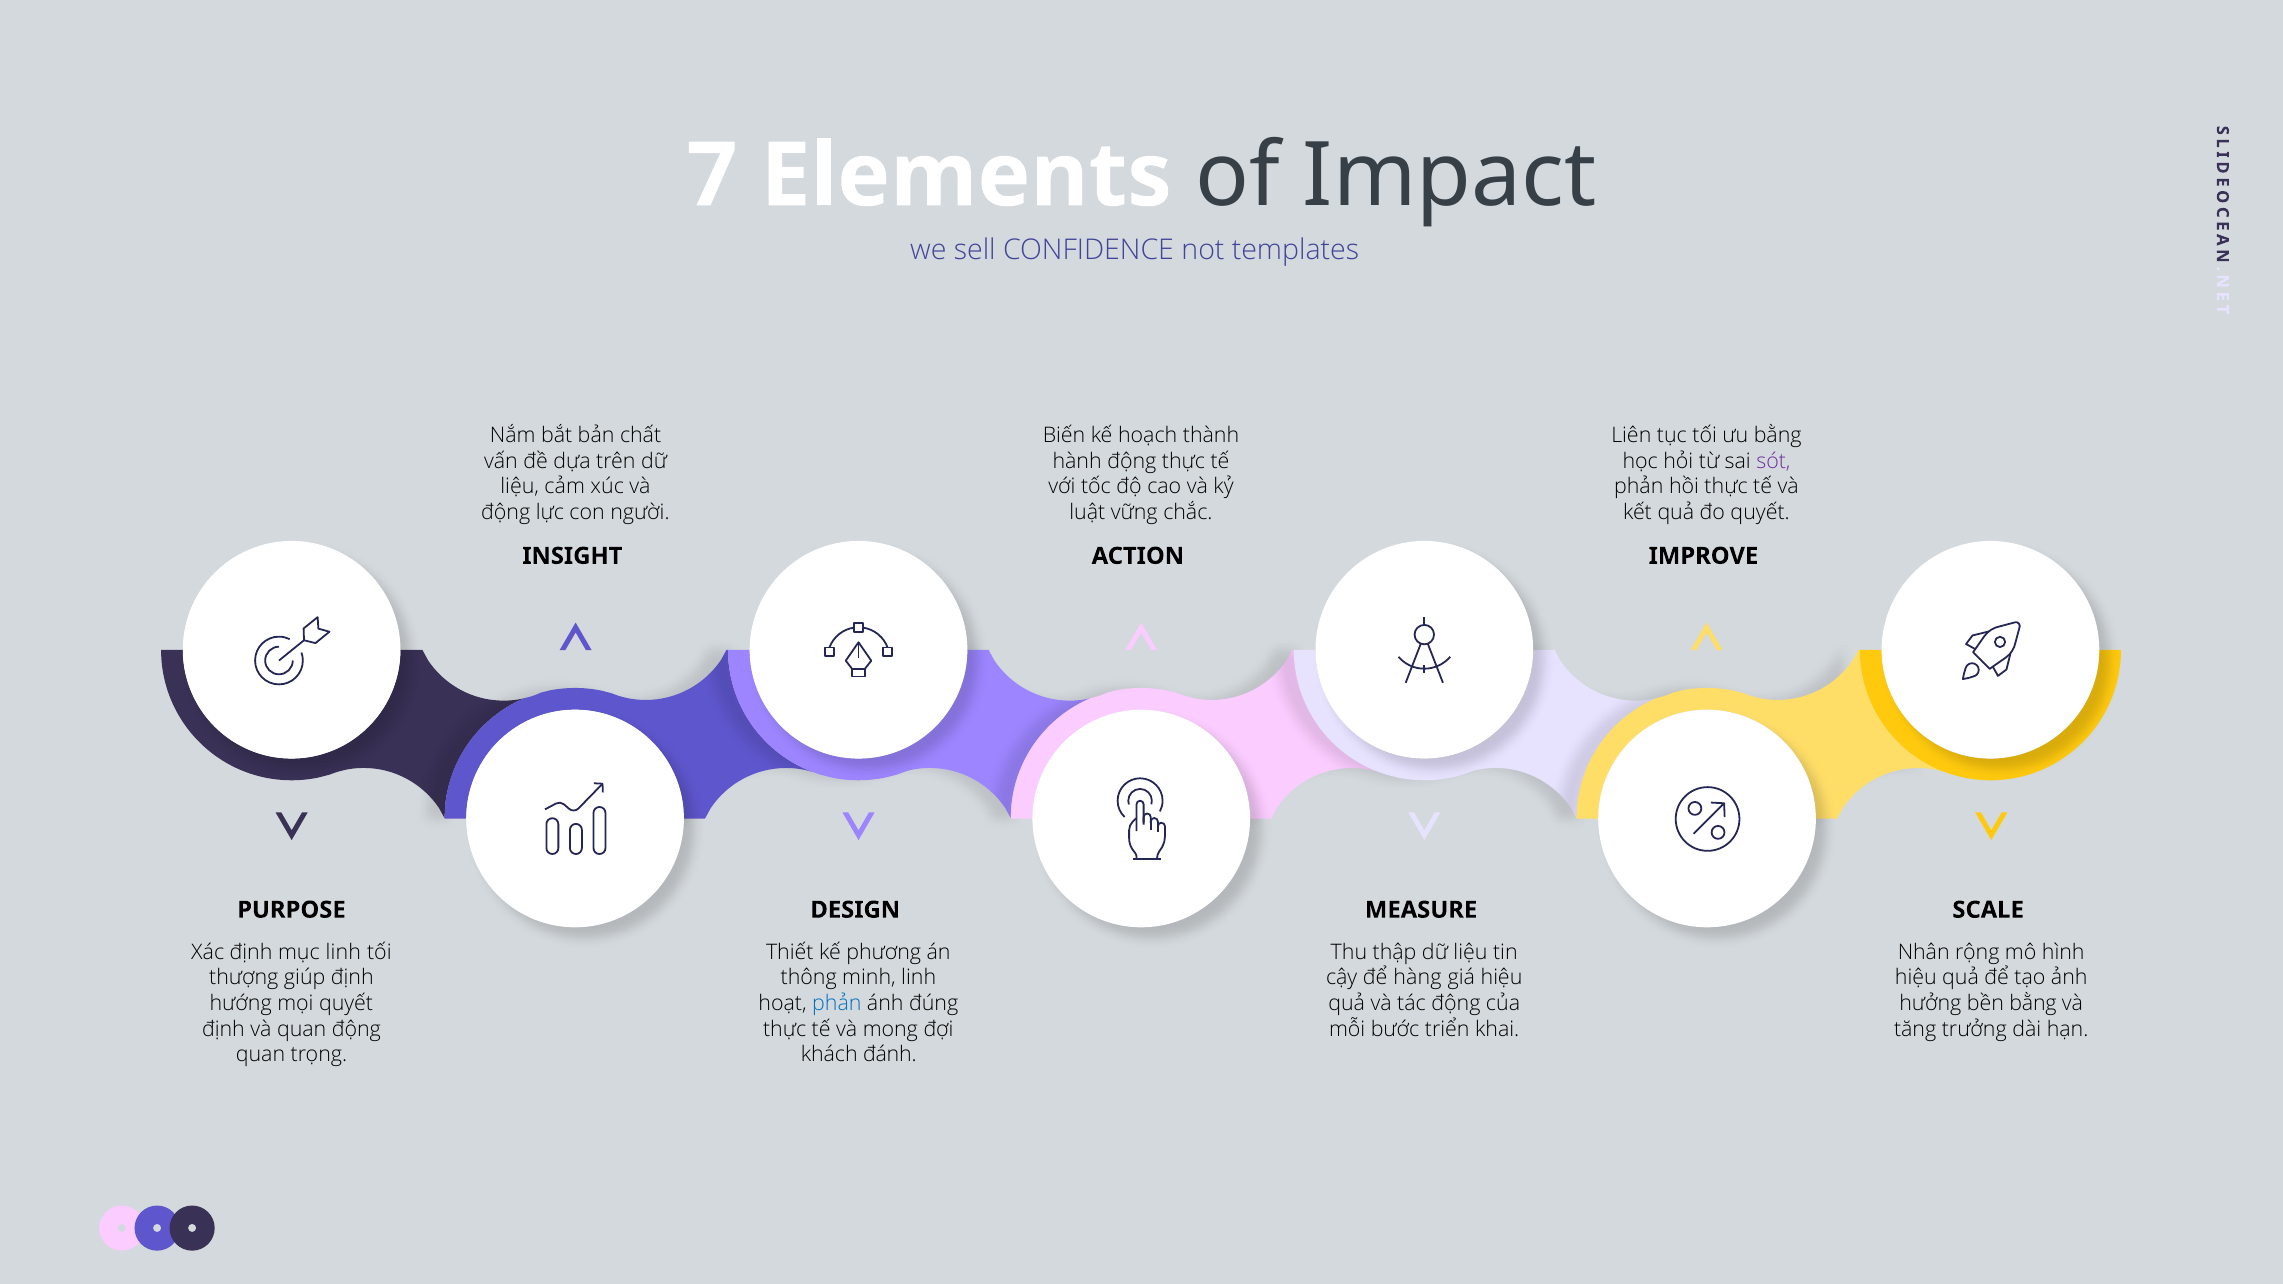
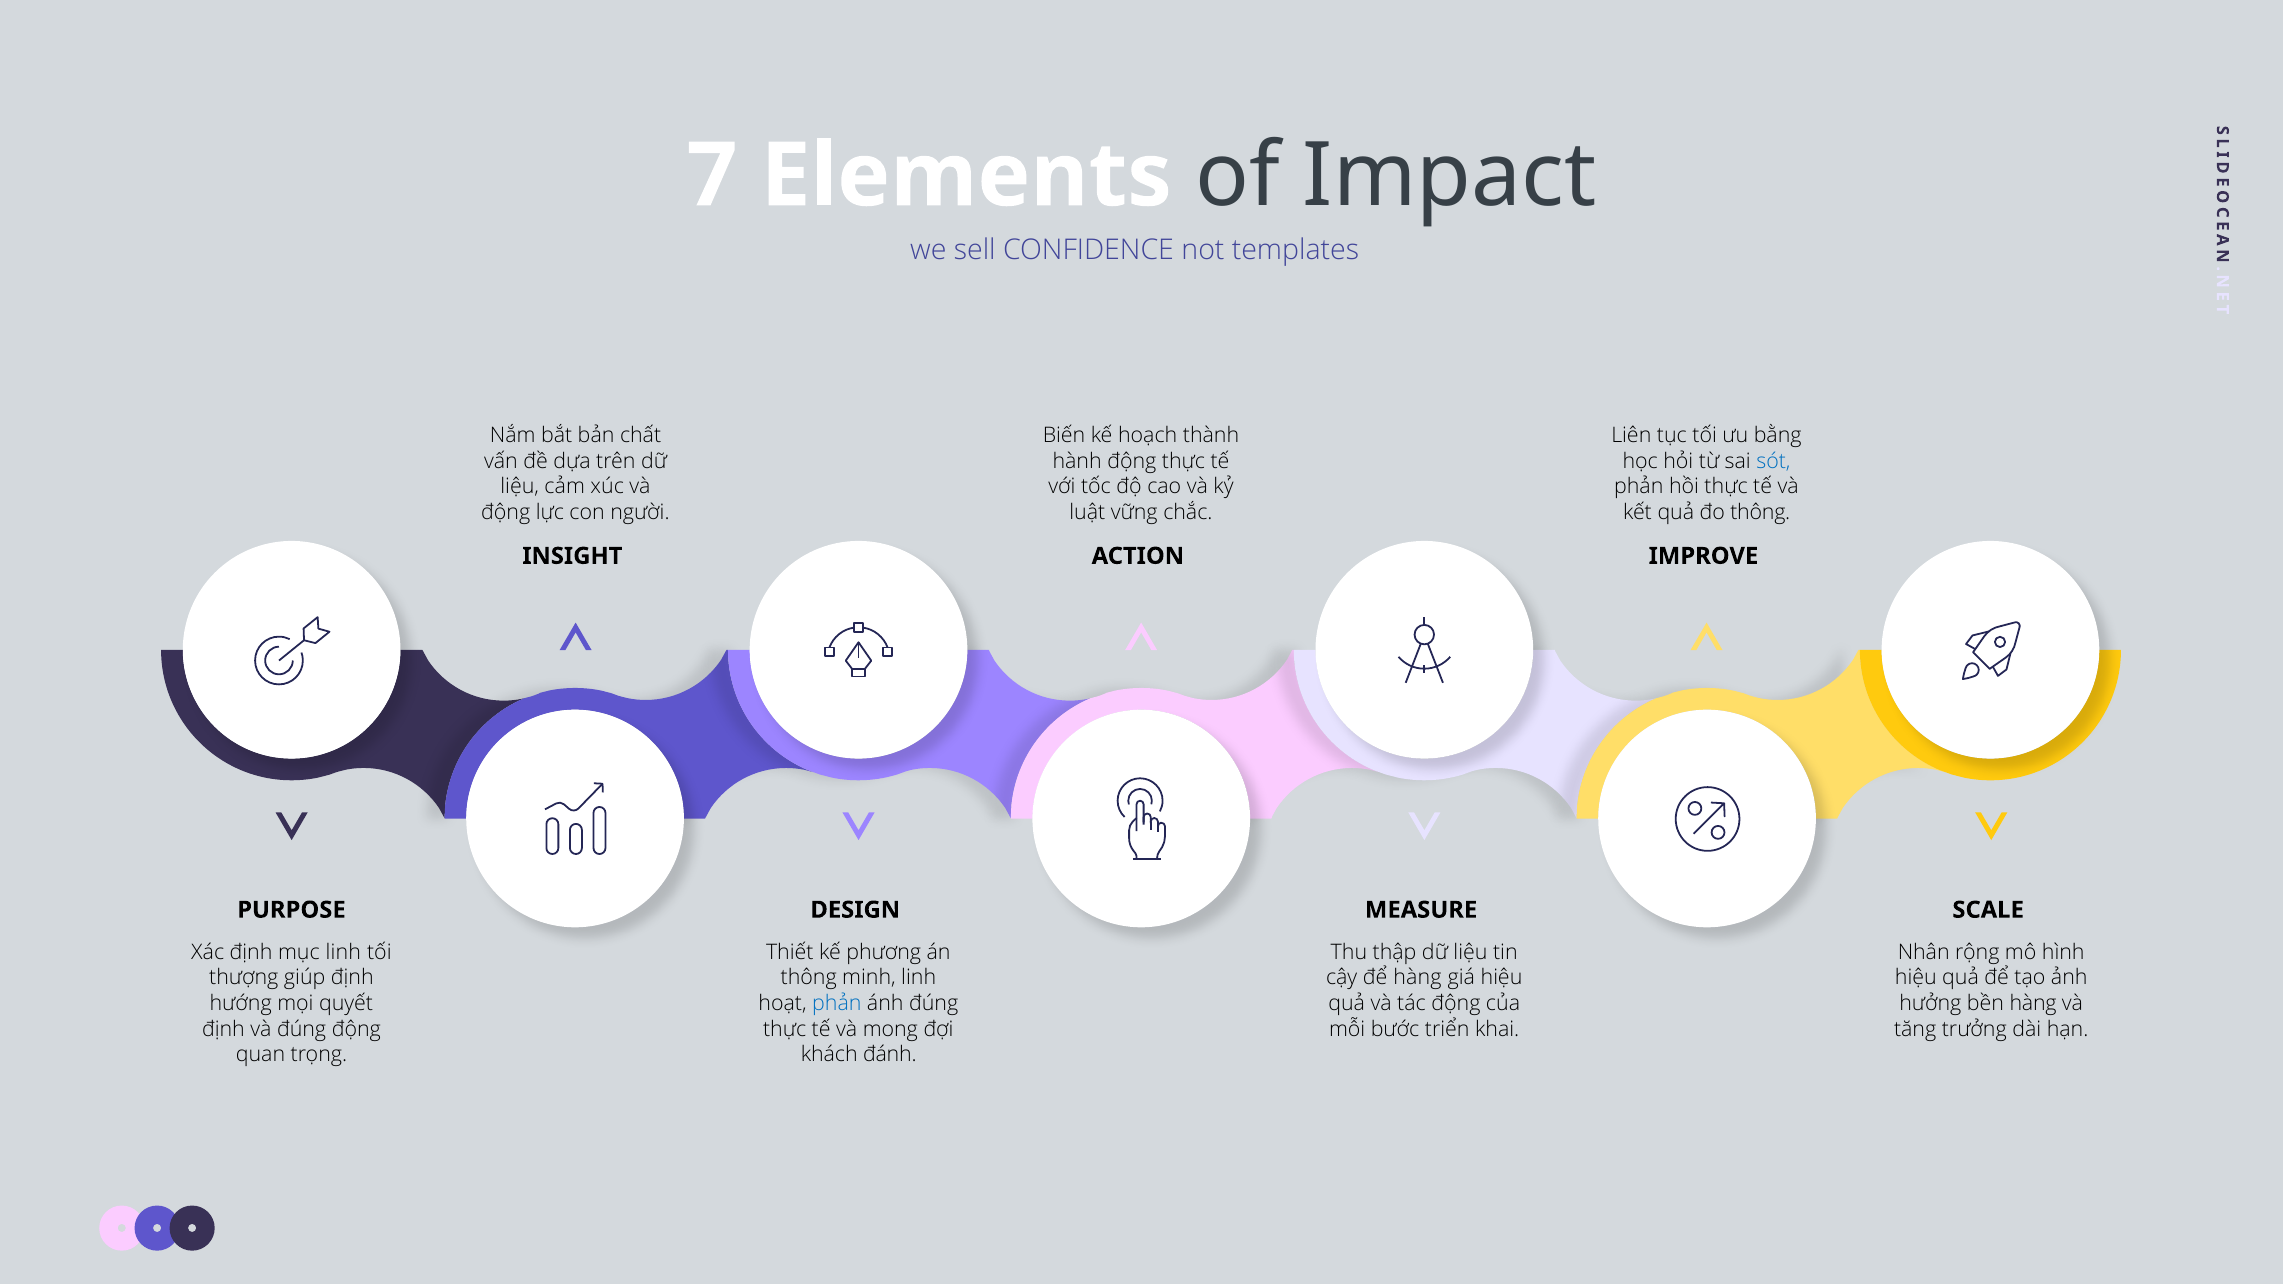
sót colour: purple -> blue
đo quyết: quyết -> thông
bền bằng: bằng -> hàng
và quan: quan -> đúng
